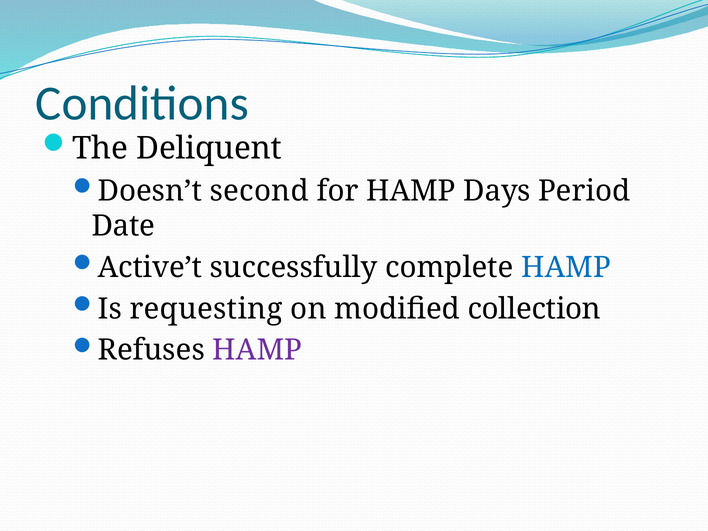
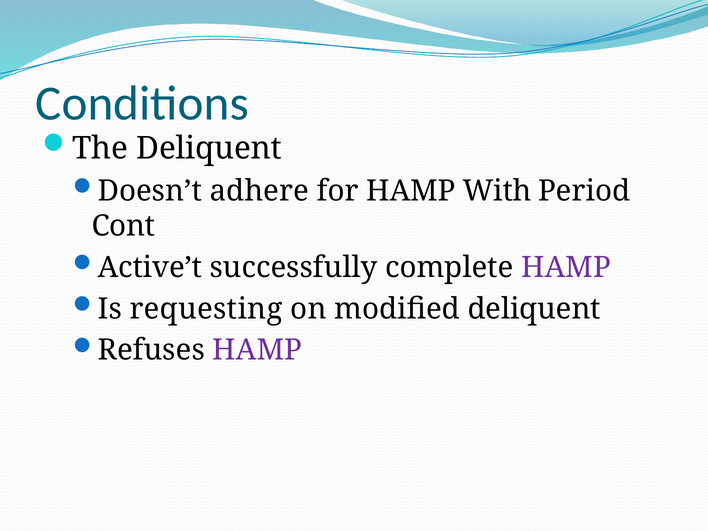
second: second -> adhere
Days: Days -> With
Date: Date -> Cont
HAMP at (566, 268) colour: blue -> purple
modified collection: collection -> deliquent
